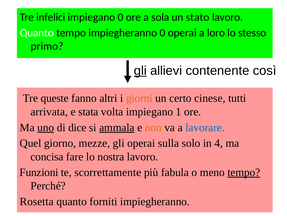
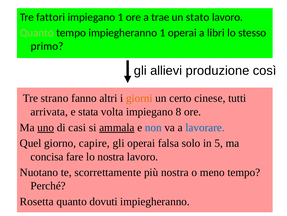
infelici: infelici -> fattori
impiegano 0: 0 -> 1
sola: sola -> trae
Quanto at (37, 33) colour: white -> light green
impiegheranno 0: 0 -> 1
loro: loro -> libri
gli at (140, 70) underline: present -> none
contenente: contenente -> produzione
queste: queste -> strano
1: 1 -> 8
dice: dice -> casi
non colour: orange -> blue
mezze: mezze -> capire
sulla: sulla -> falsa
4: 4 -> 5
Funzioni: Funzioni -> Nuotano
più fabula: fabula -> nostra
tempo at (244, 172) underline: present -> none
forniti: forniti -> dovuti
